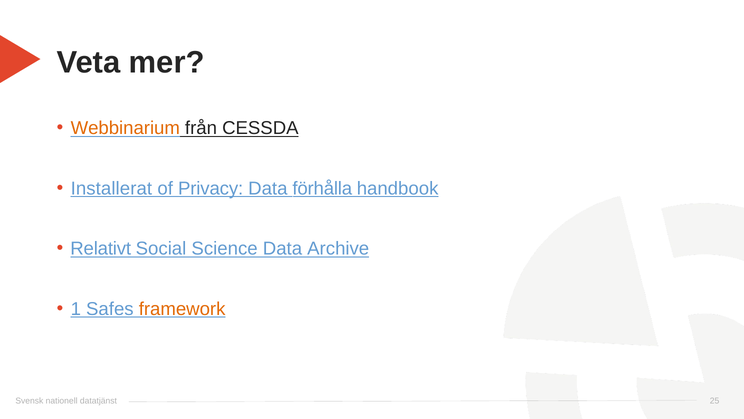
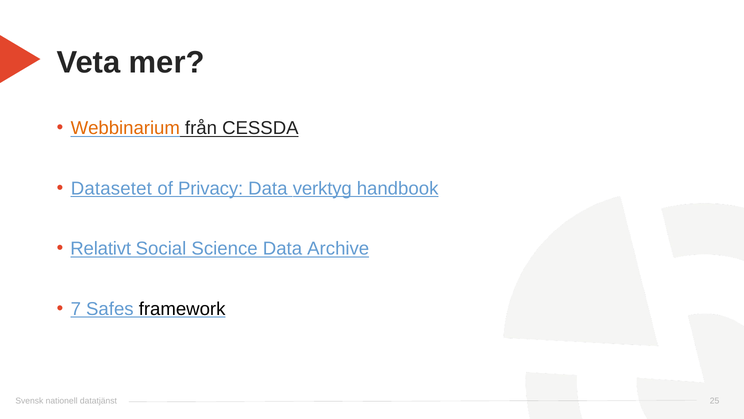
Installerat: Installerat -> Datasetet
förhålla: förhålla -> verktyg
1: 1 -> 7
framework colour: orange -> black
